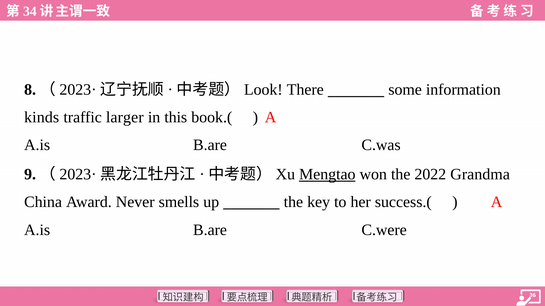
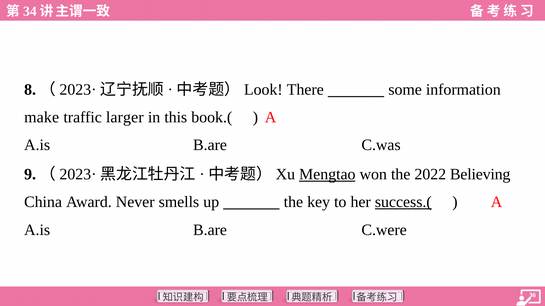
kinds: kinds -> make
Grandma: Grandma -> Believing
success.( underline: none -> present
